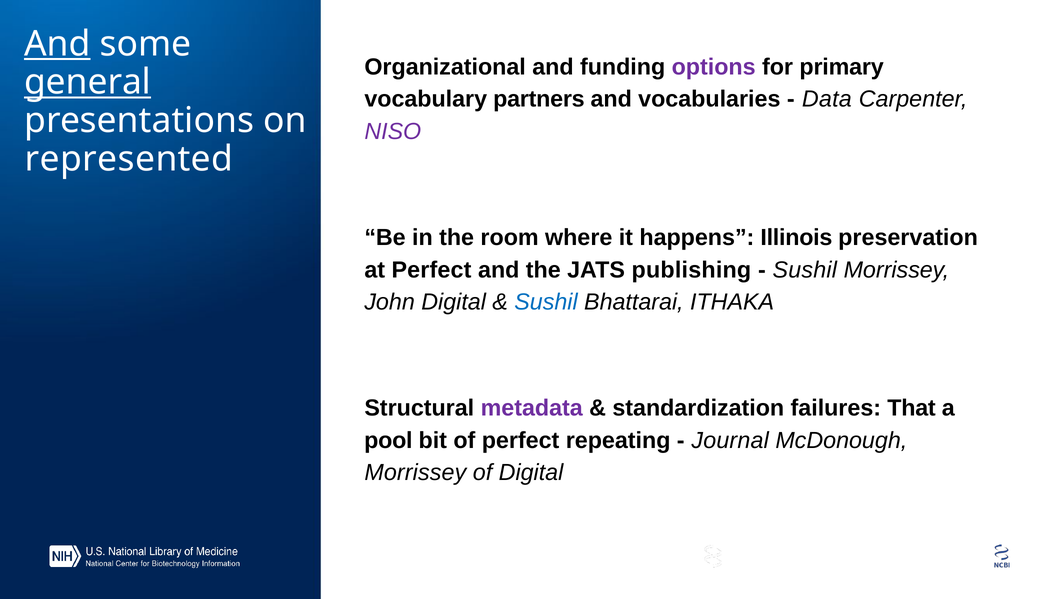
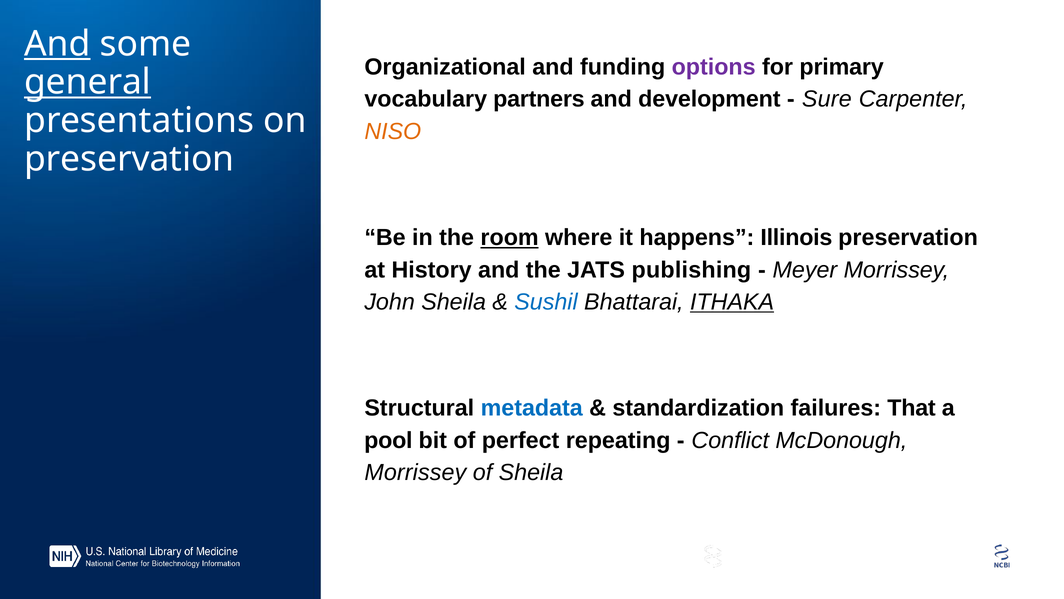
vocabularies: vocabularies -> development
Data: Data -> Sure
NISO colour: purple -> orange
represented at (129, 159): represented -> preservation
room underline: none -> present
at Perfect: Perfect -> History
Sushil at (805, 270): Sushil -> Meyer
John Digital: Digital -> Sheila
ITHAKA underline: none -> present
metadata colour: purple -> blue
Journal: Journal -> Conflict
of Digital: Digital -> Sheila
